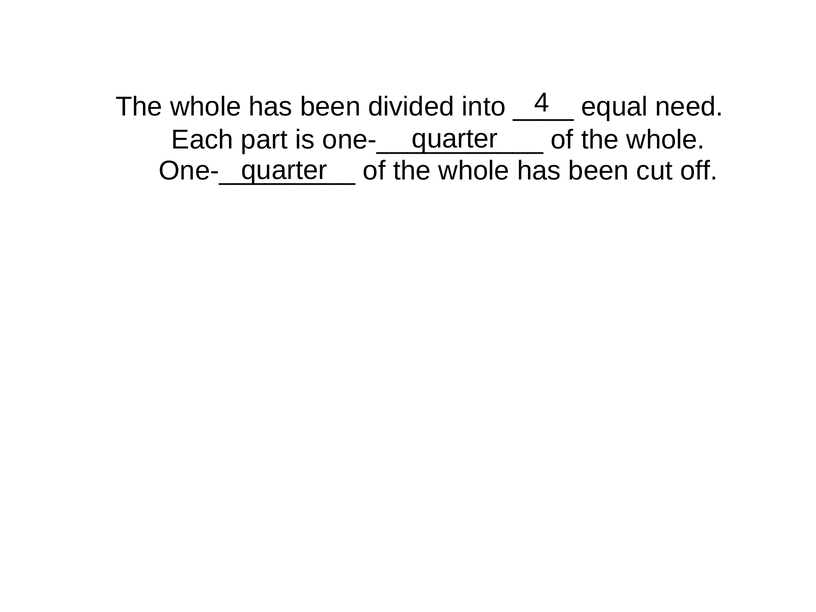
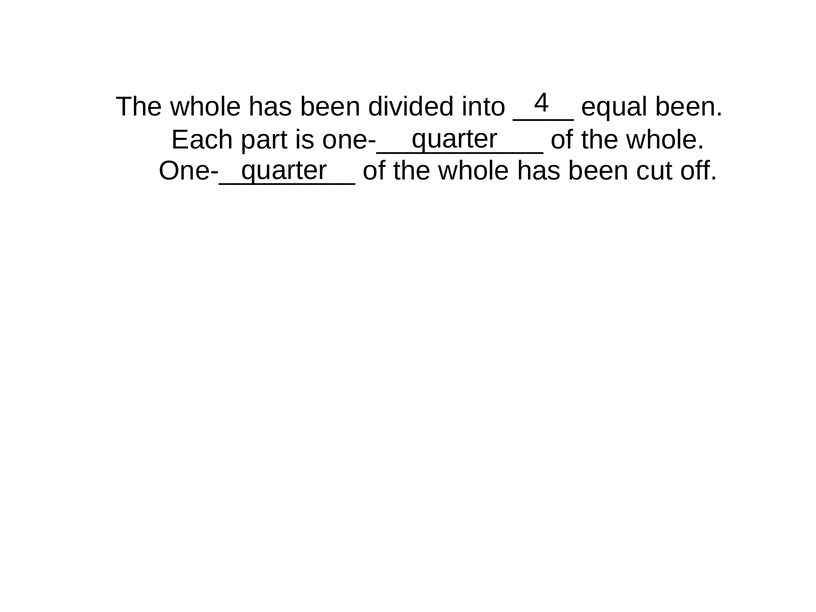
equal need: need -> been
